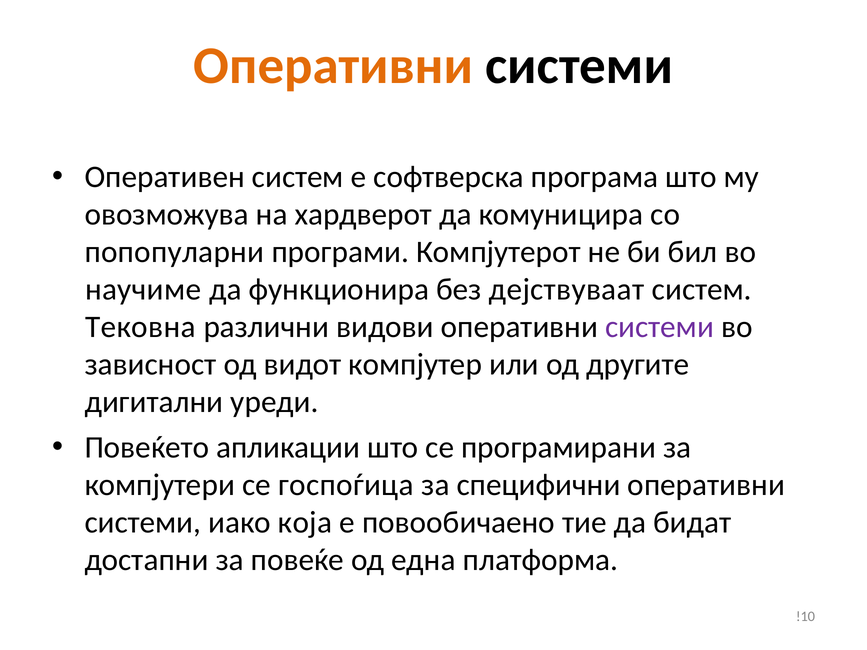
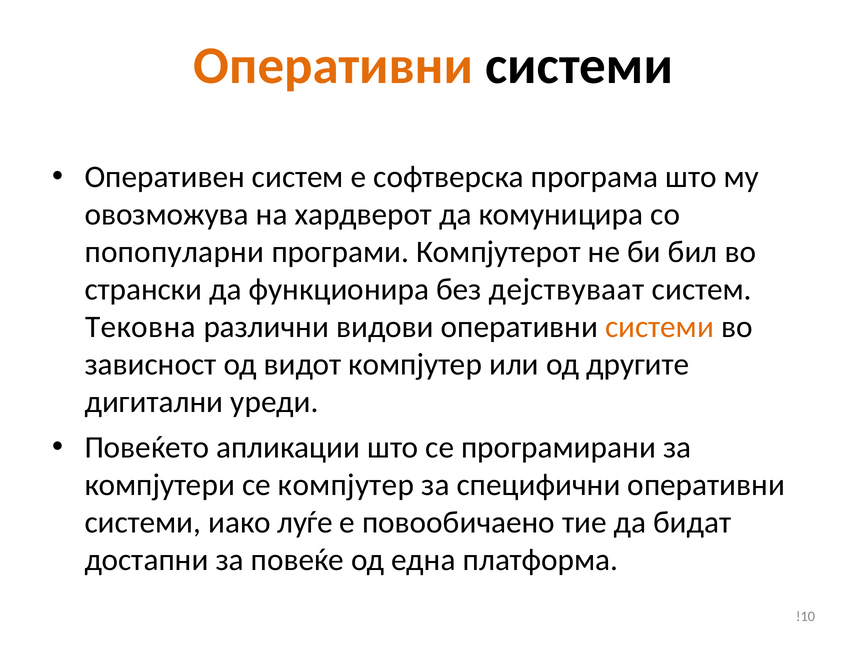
научиме: научиме -> странски
системи at (660, 327) colour: purple -> orange
се госпоѓица: госпоѓица -> компјутер
која: која -> луѓе
